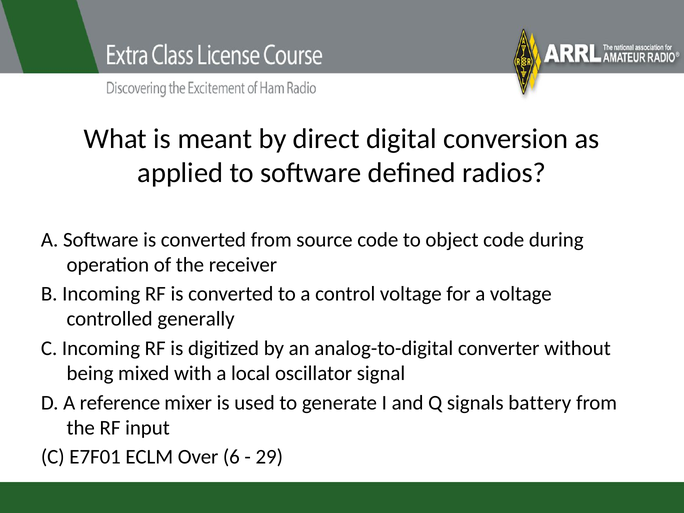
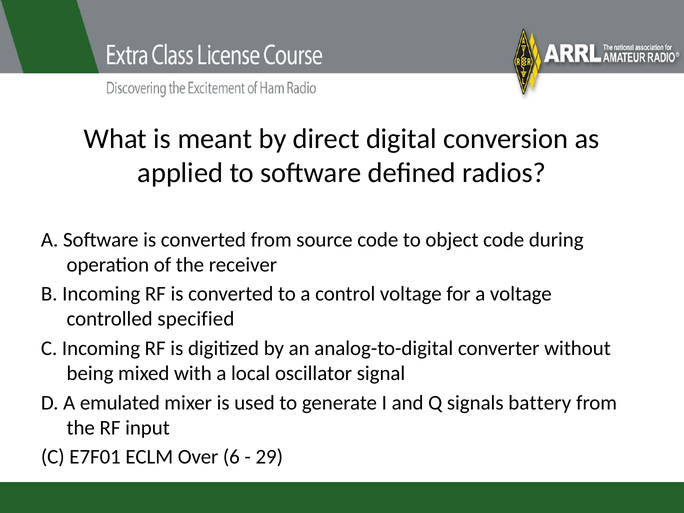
generally: generally -> specified
reference: reference -> emulated
